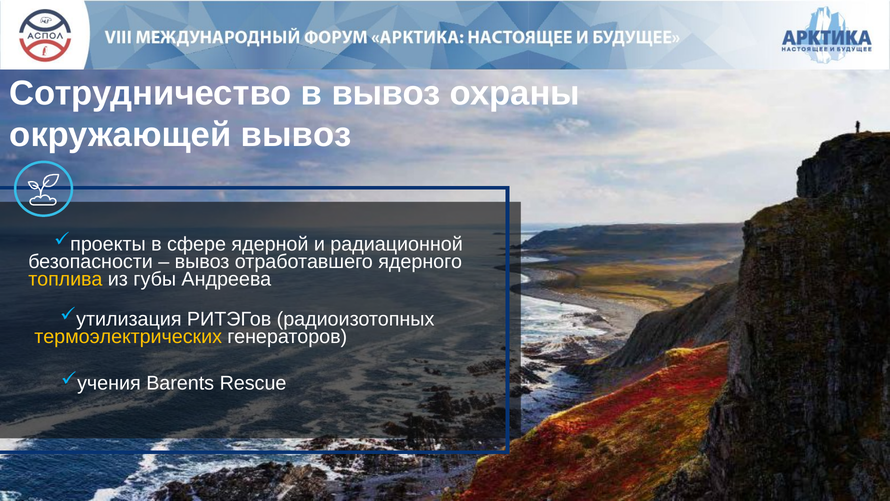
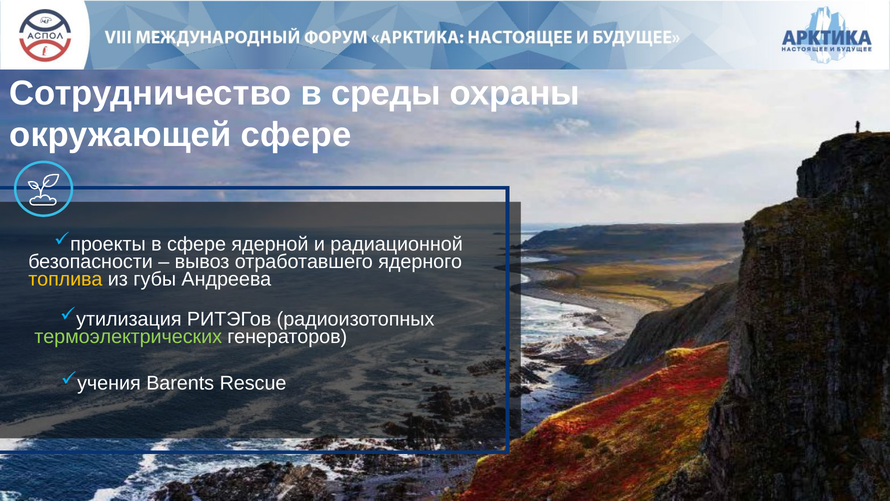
в вывоз: вывоз -> среды
окружающей вывоз: вывоз -> сфере
термоэлектрических colour: yellow -> light green
